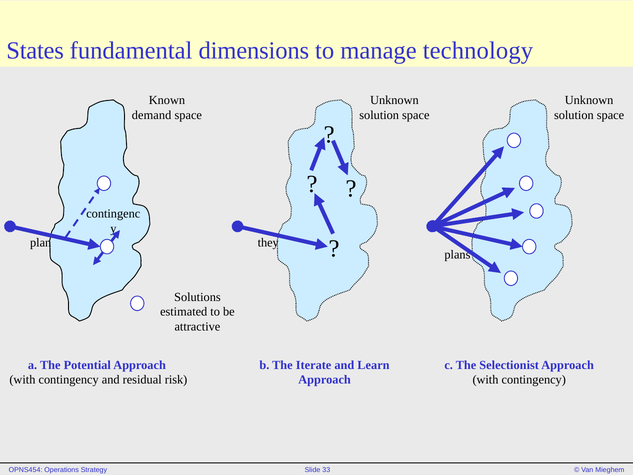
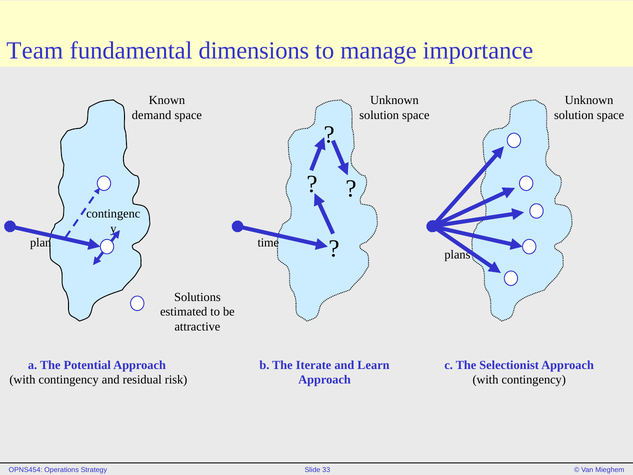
States: States -> Team
technology: technology -> importance
they: they -> time
